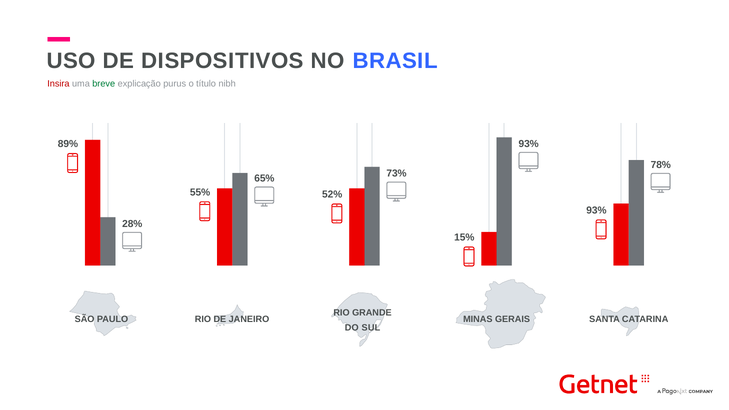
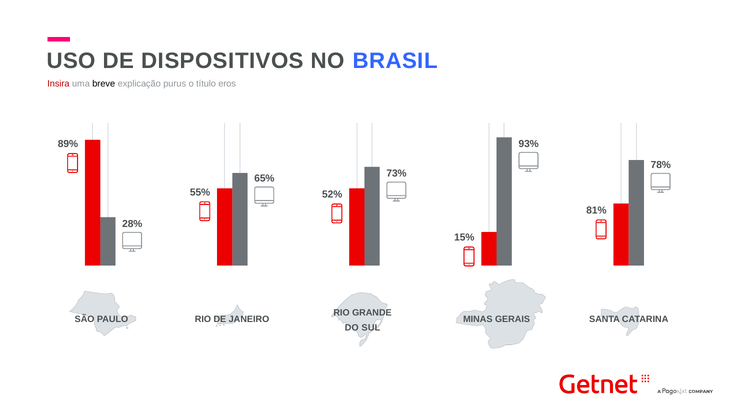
breve colour: green -> black
nibh: nibh -> eros
93% at (596, 210): 93% -> 81%
